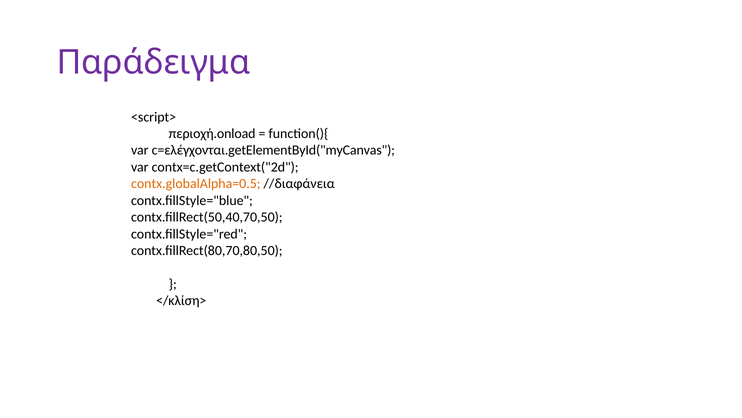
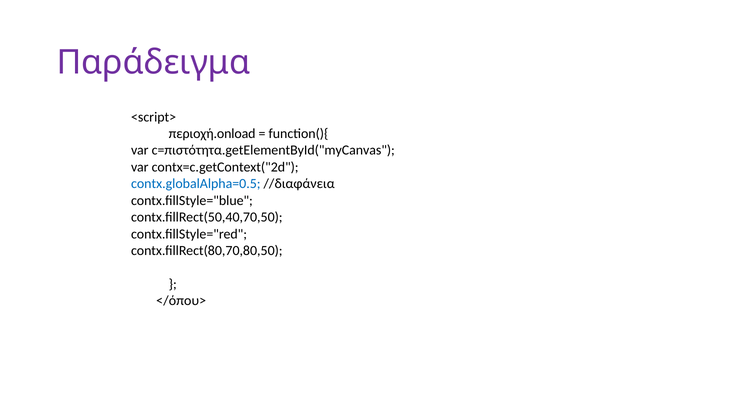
c=ελέγχονται.getElementById("myCanvas: c=ελέγχονται.getElementById("myCanvas -> c=πιστότητα.getElementById("myCanvas
contx.globalAlpha=0.5 colour: orange -> blue
</κλίση>: </κλίση> -> </όπου>
